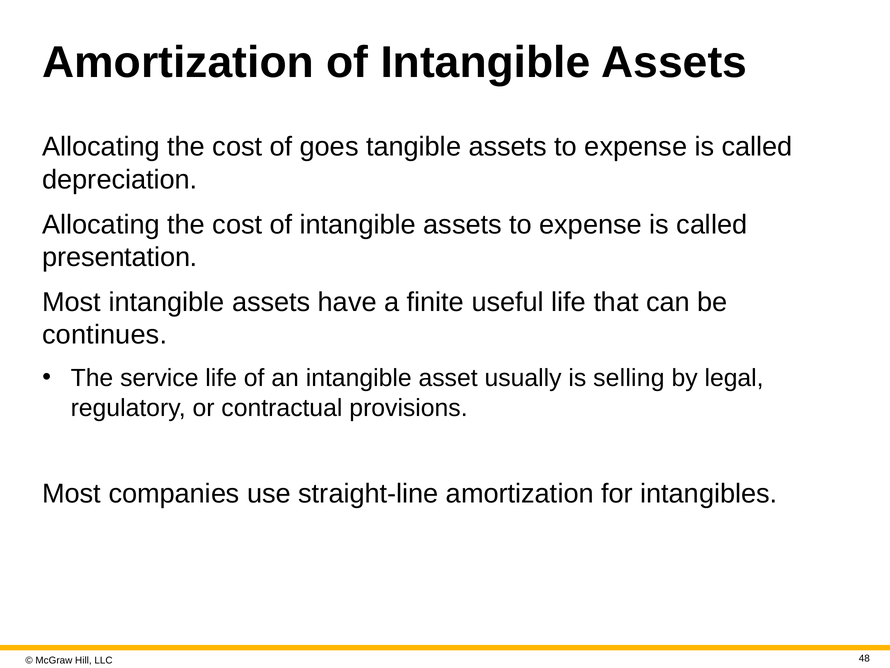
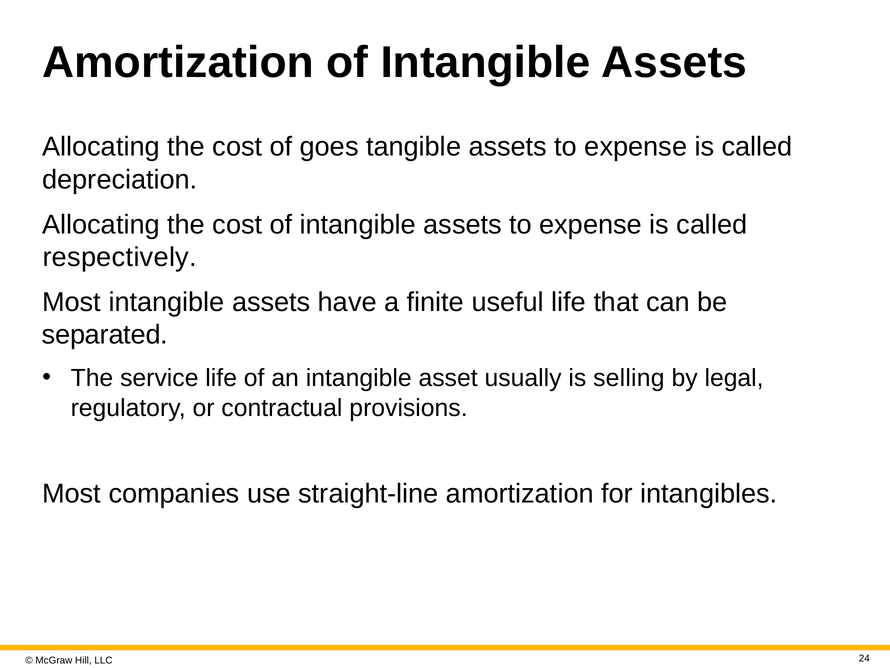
presentation: presentation -> respectively
continues: continues -> separated
48: 48 -> 24
